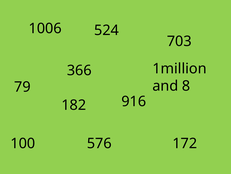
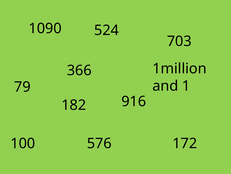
1006: 1006 -> 1090
8: 8 -> 1
